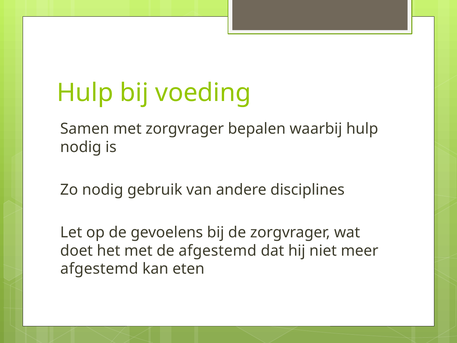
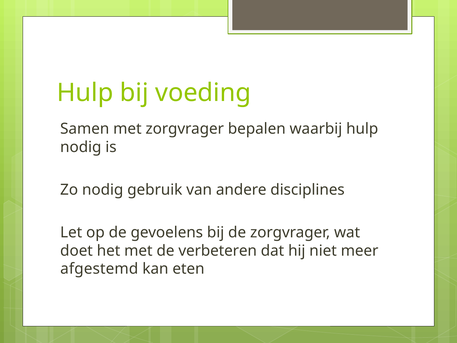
de afgestemd: afgestemd -> verbeteren
